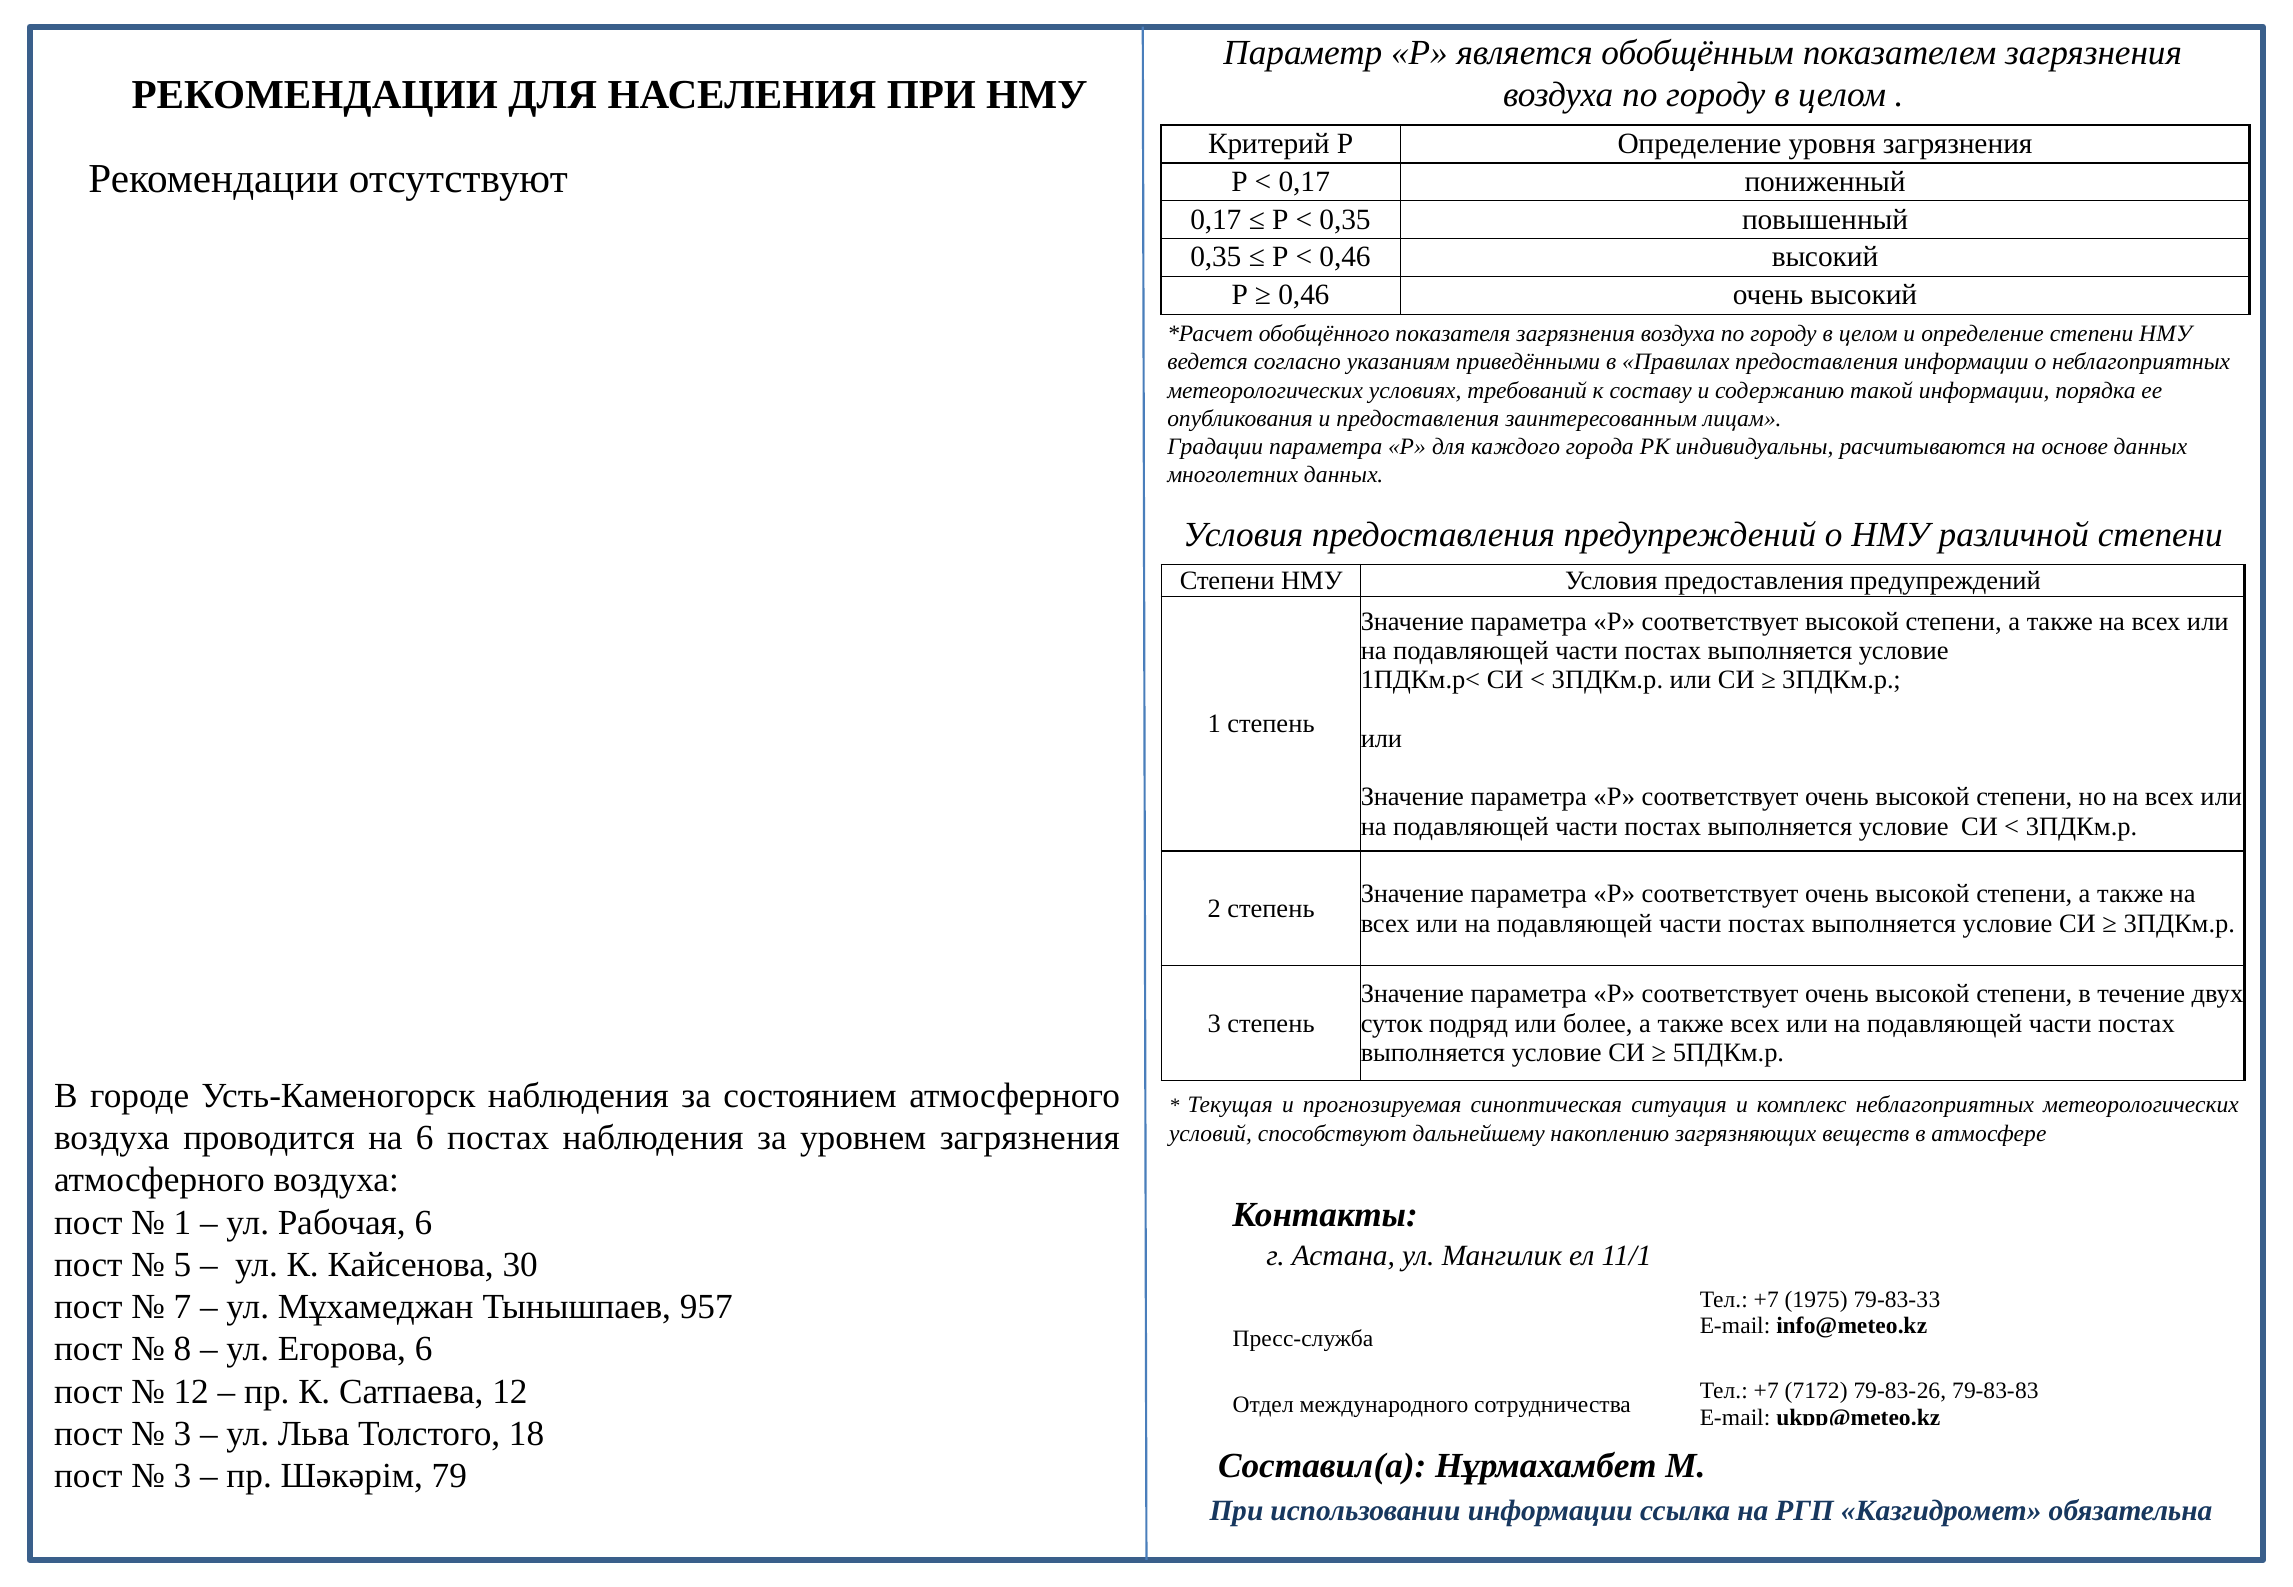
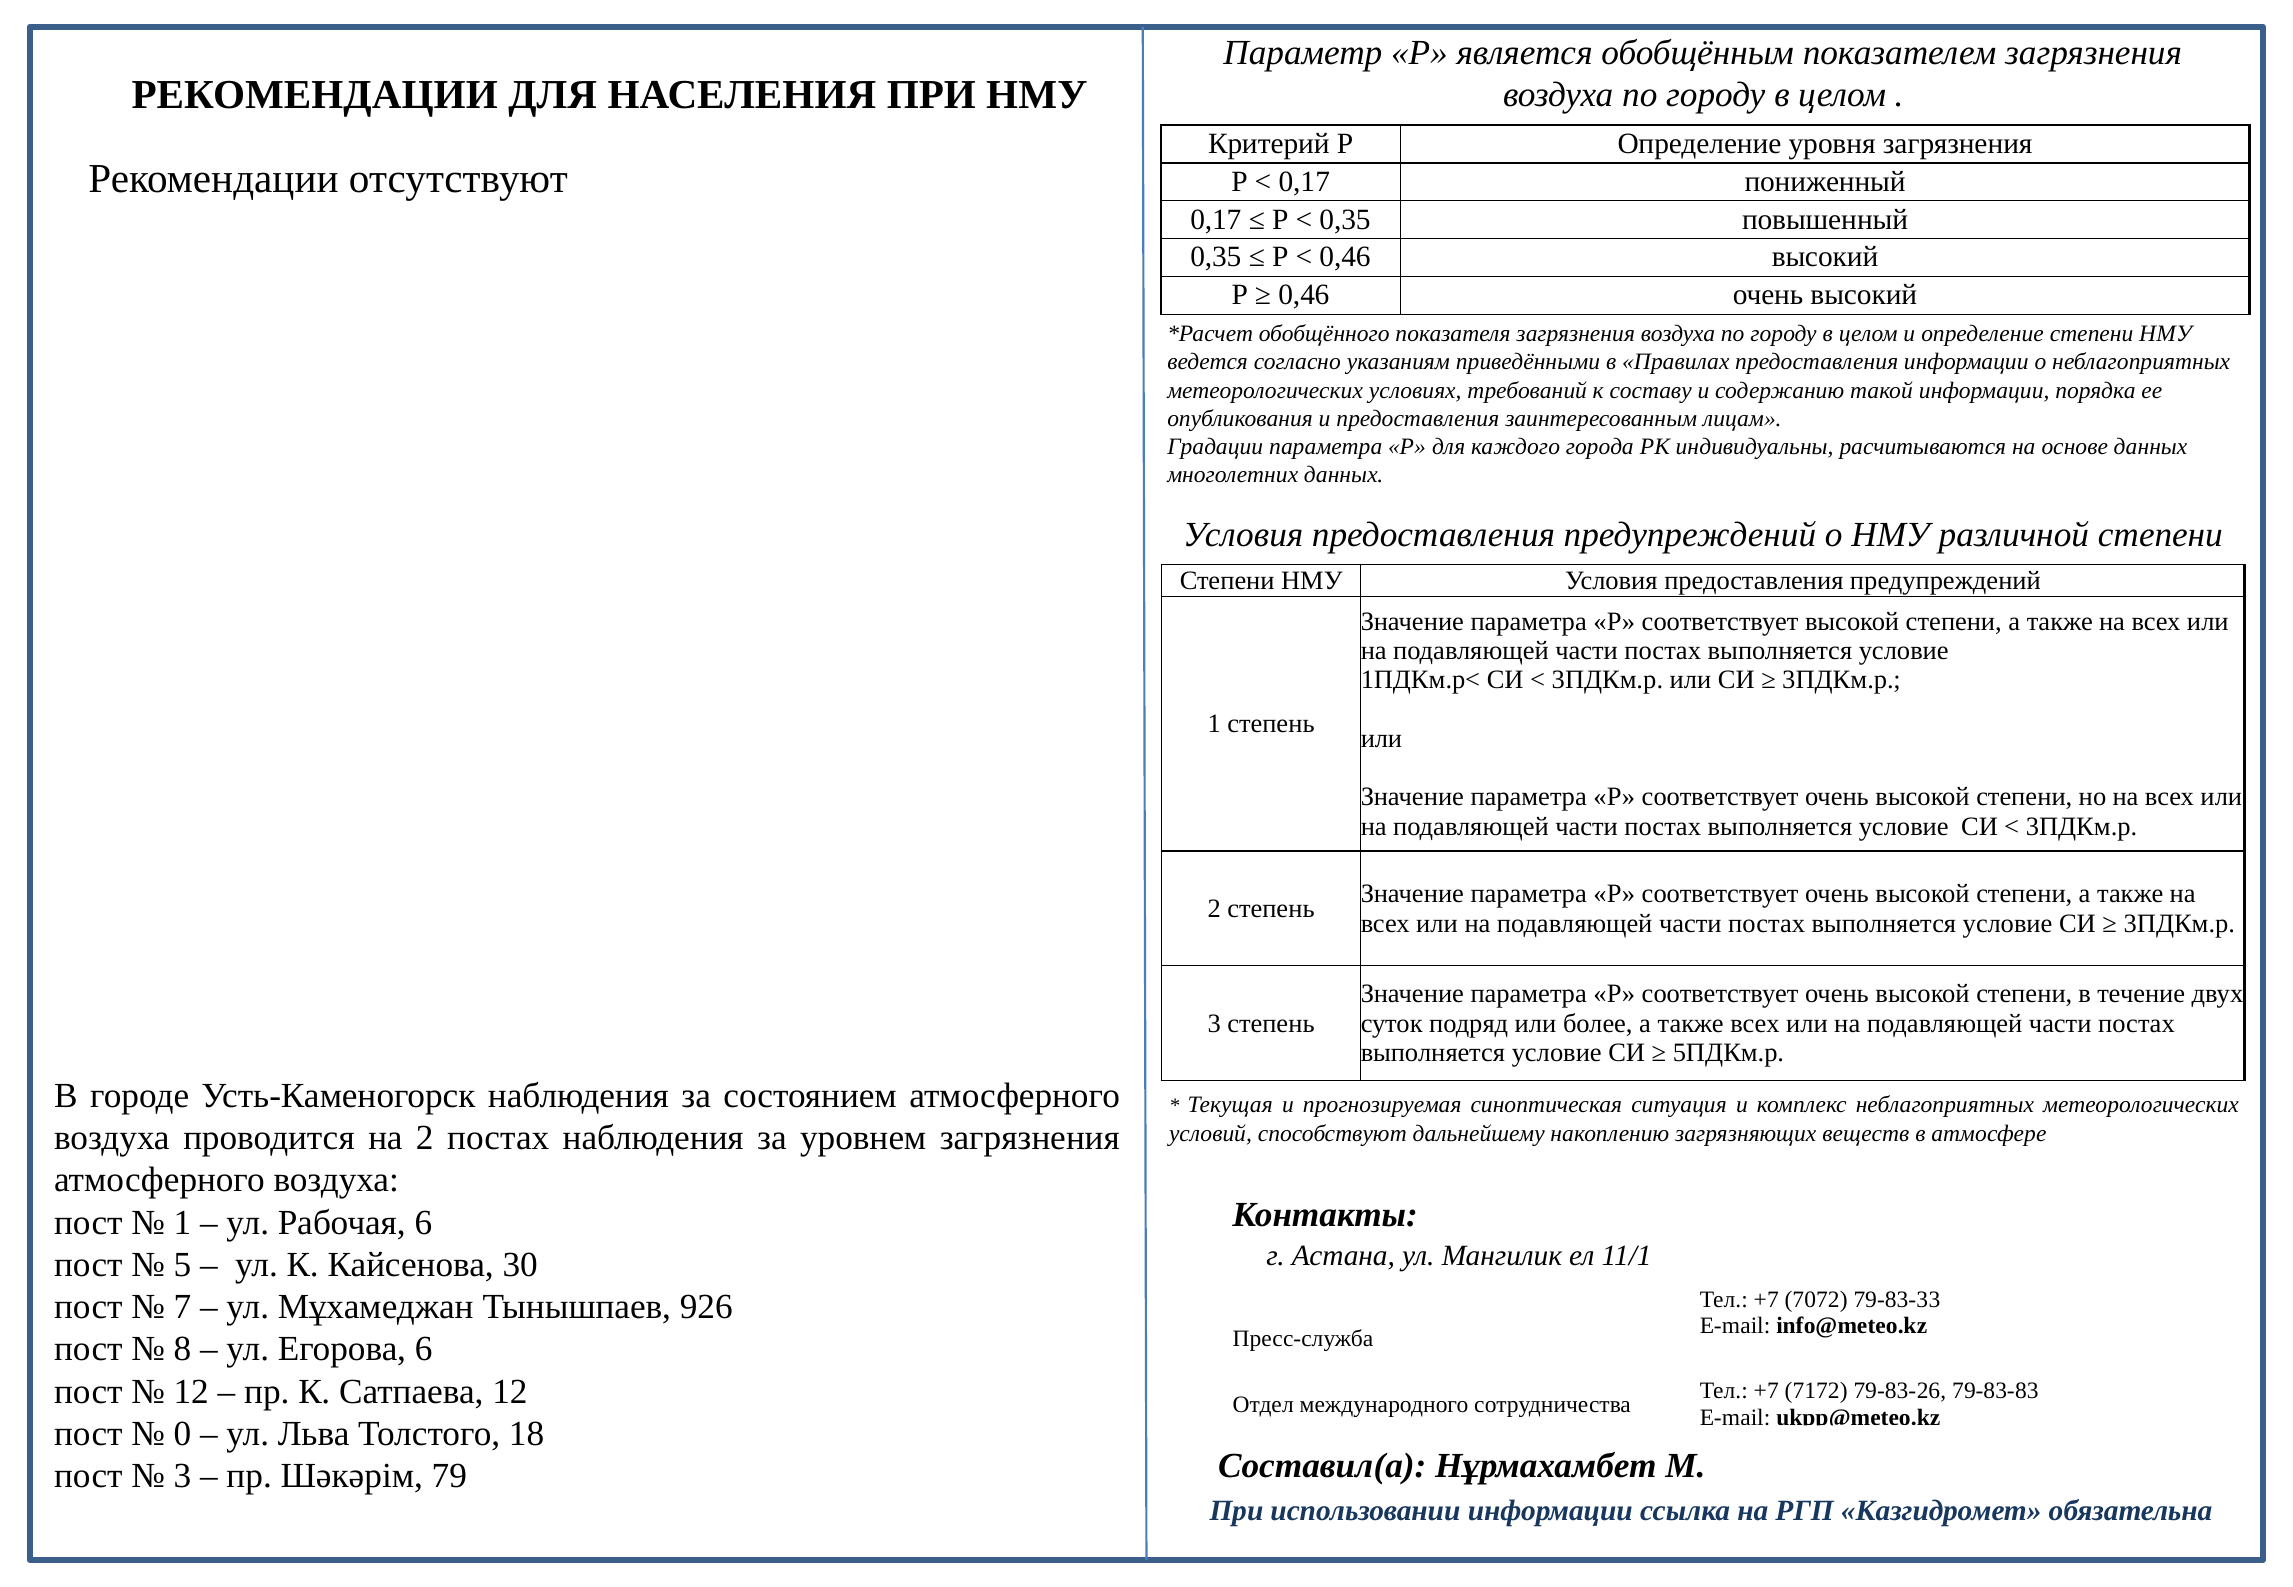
на 6: 6 -> 2
1975: 1975 -> 7072
957: 957 -> 926
3 at (182, 1434): 3 -> 0
